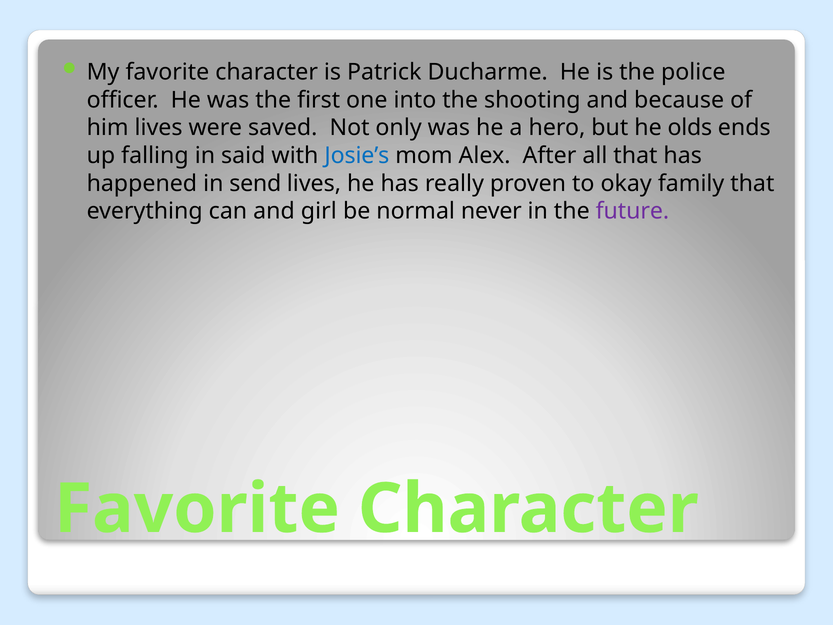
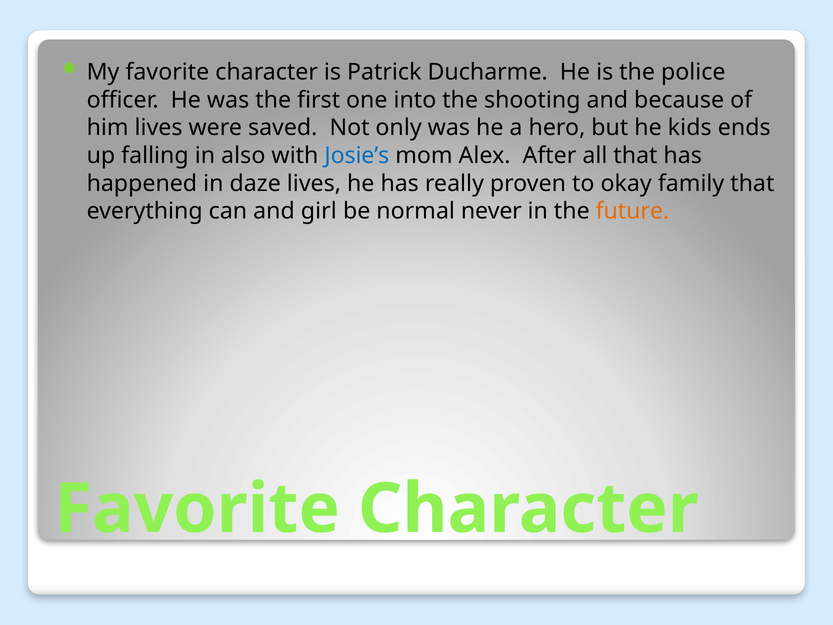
olds: olds -> kids
said: said -> also
send: send -> daze
future colour: purple -> orange
